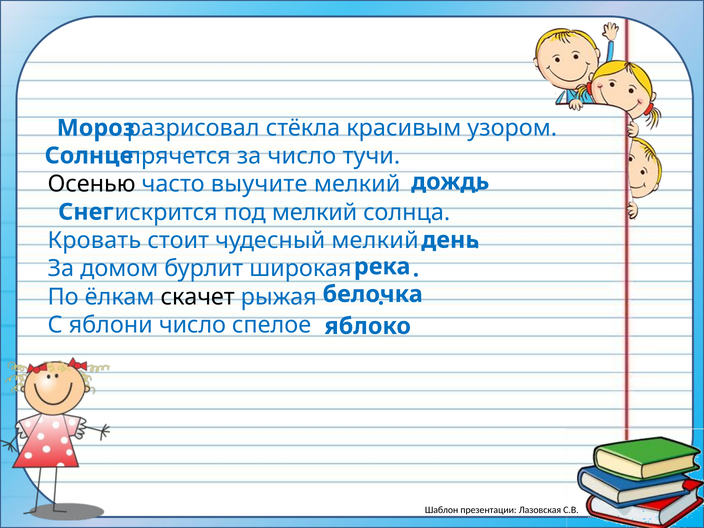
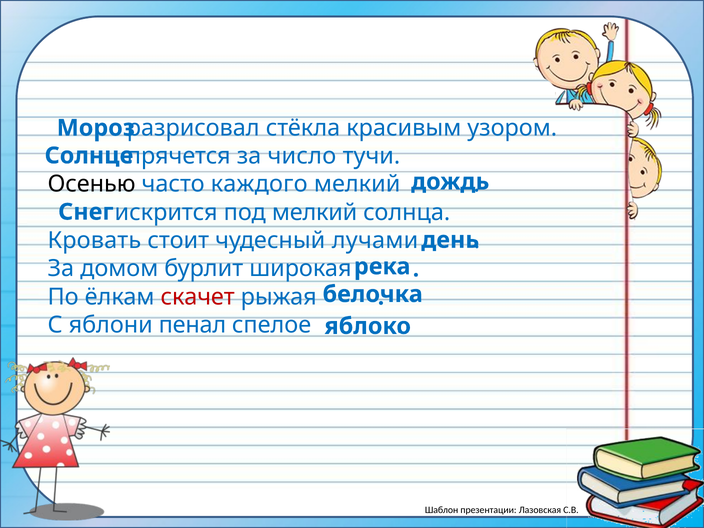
выучите: выучите -> каждого
чудесный мелкий: мелкий -> лучами
скачет colour: black -> red
яблони число: число -> пенал
